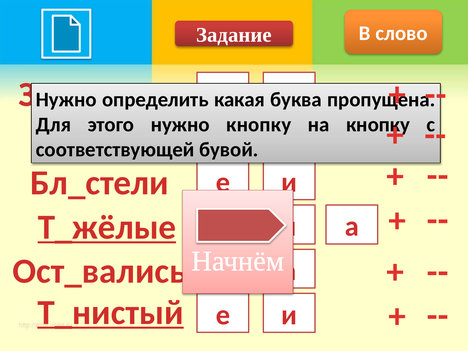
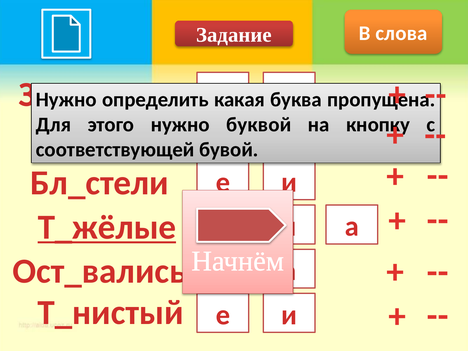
слово: слово -> слова
нужно кнопку: кнопку -> буквой
Т_нистый underline: present -> none
